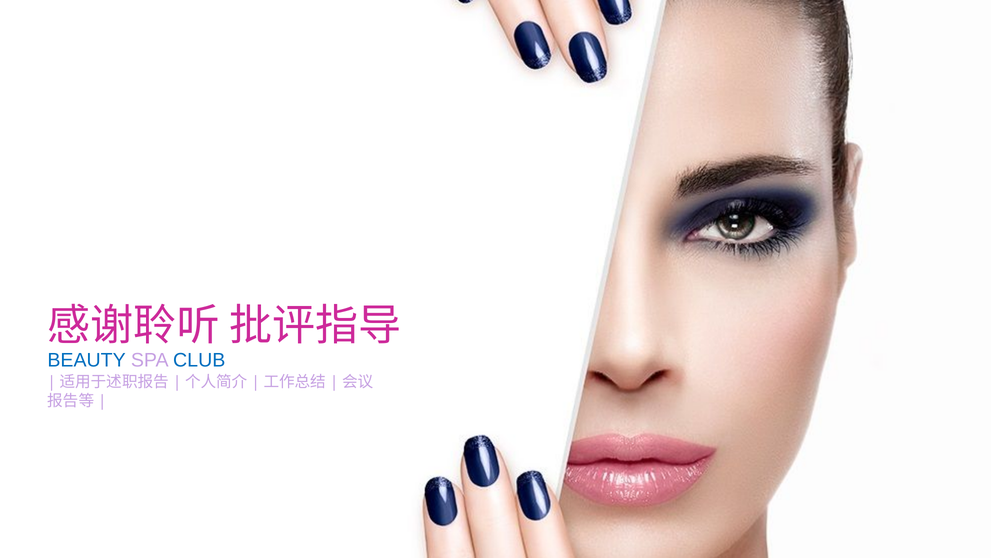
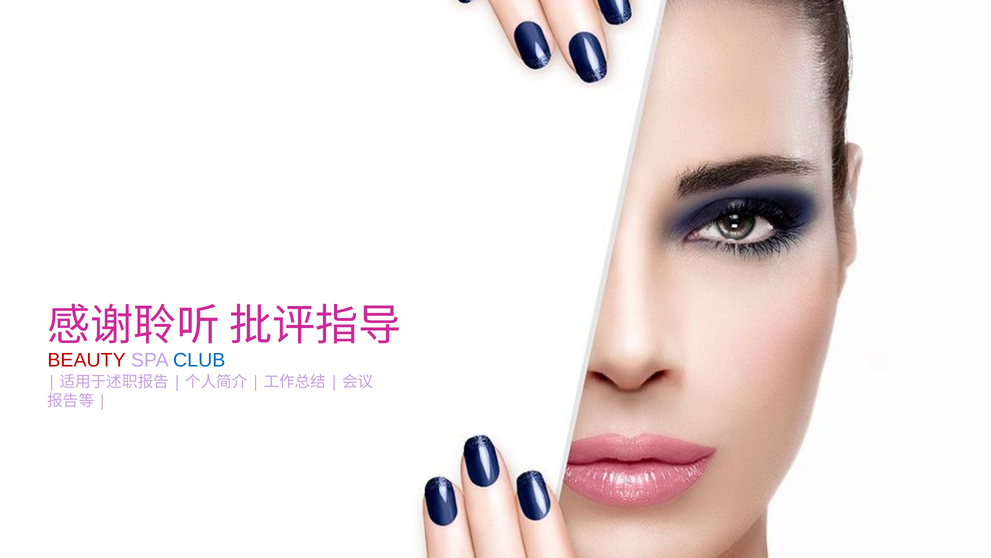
BEAUTY colour: blue -> red
